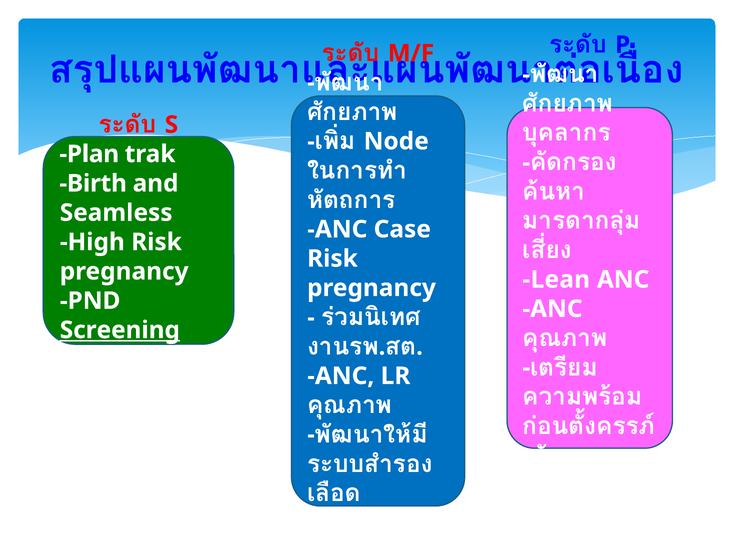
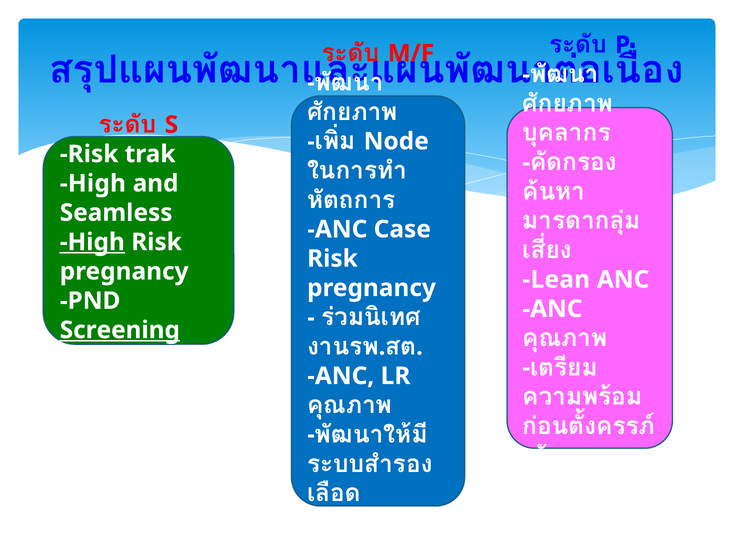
Plan at (89, 154): Plan -> Risk
Birth at (93, 183): Birth -> High
High at (92, 242) underline: none -> present
